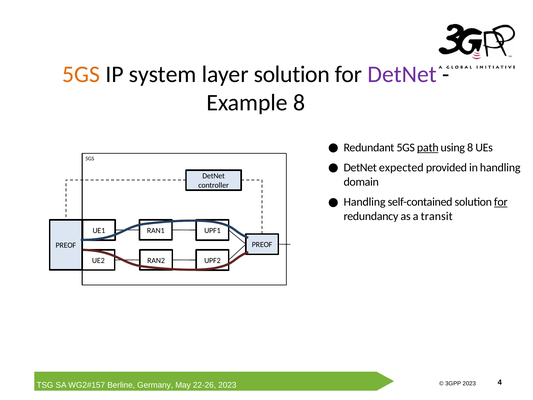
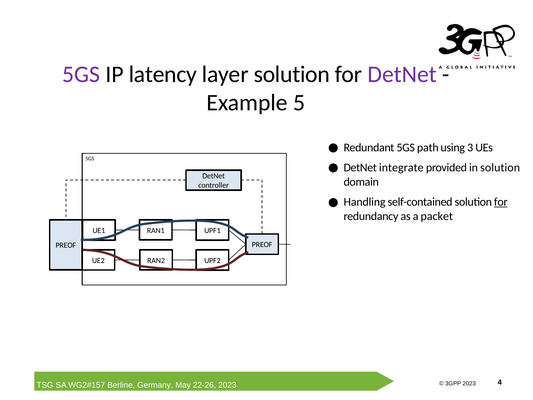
5GS at (81, 74) colour: orange -> purple
system: system -> latency
Example 8: 8 -> 5
path underline: present -> none
using 8: 8 -> 3
expected: expected -> integrate
in handling: handling -> solution
transit: transit -> packet
